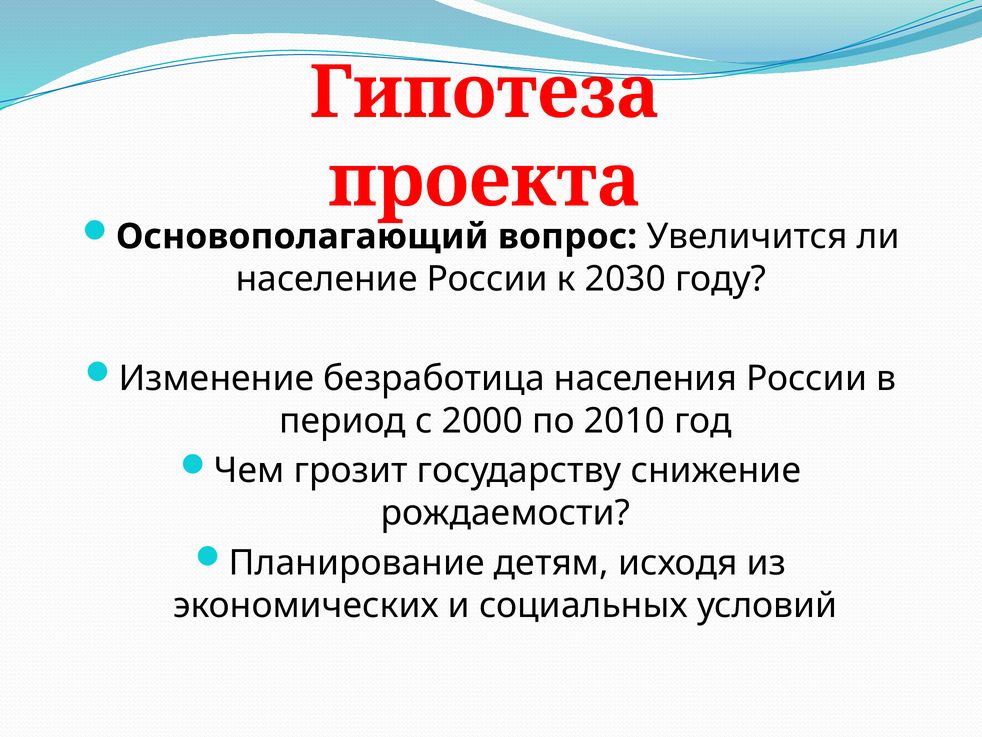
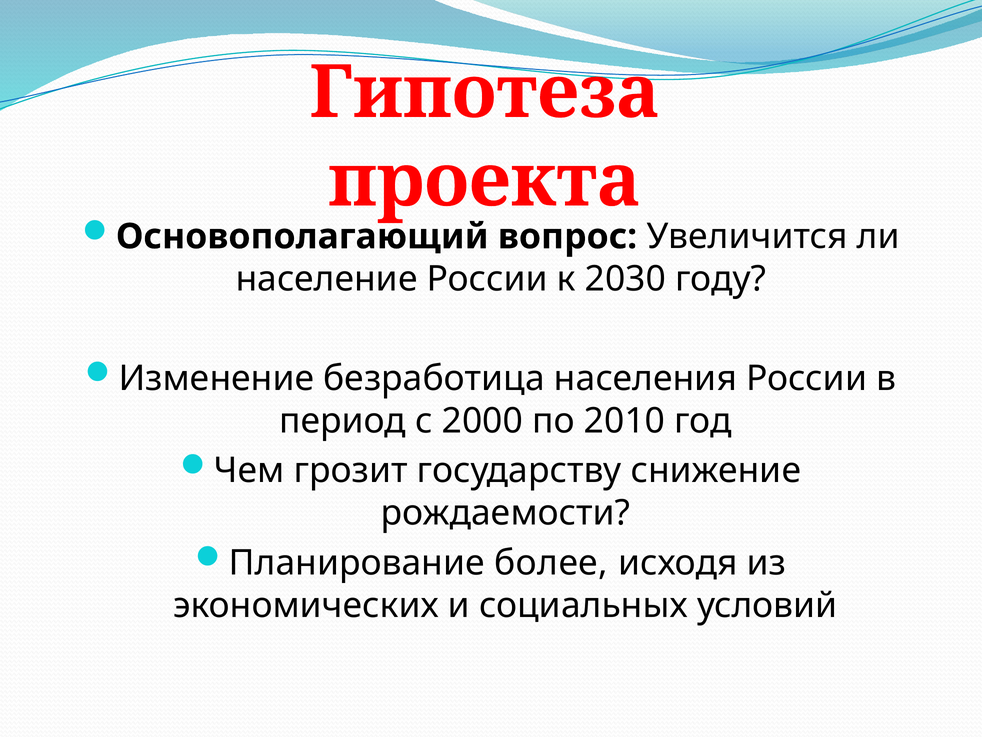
детям: детям -> более
